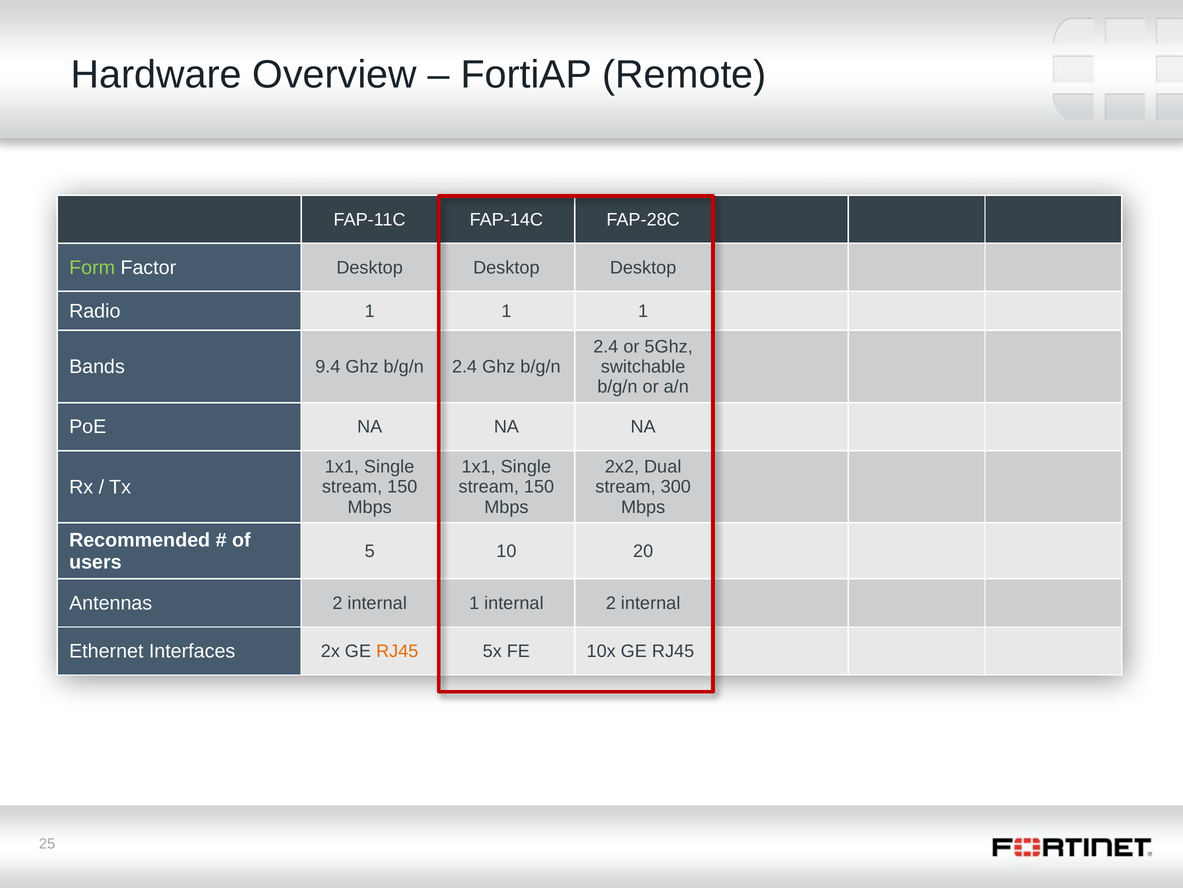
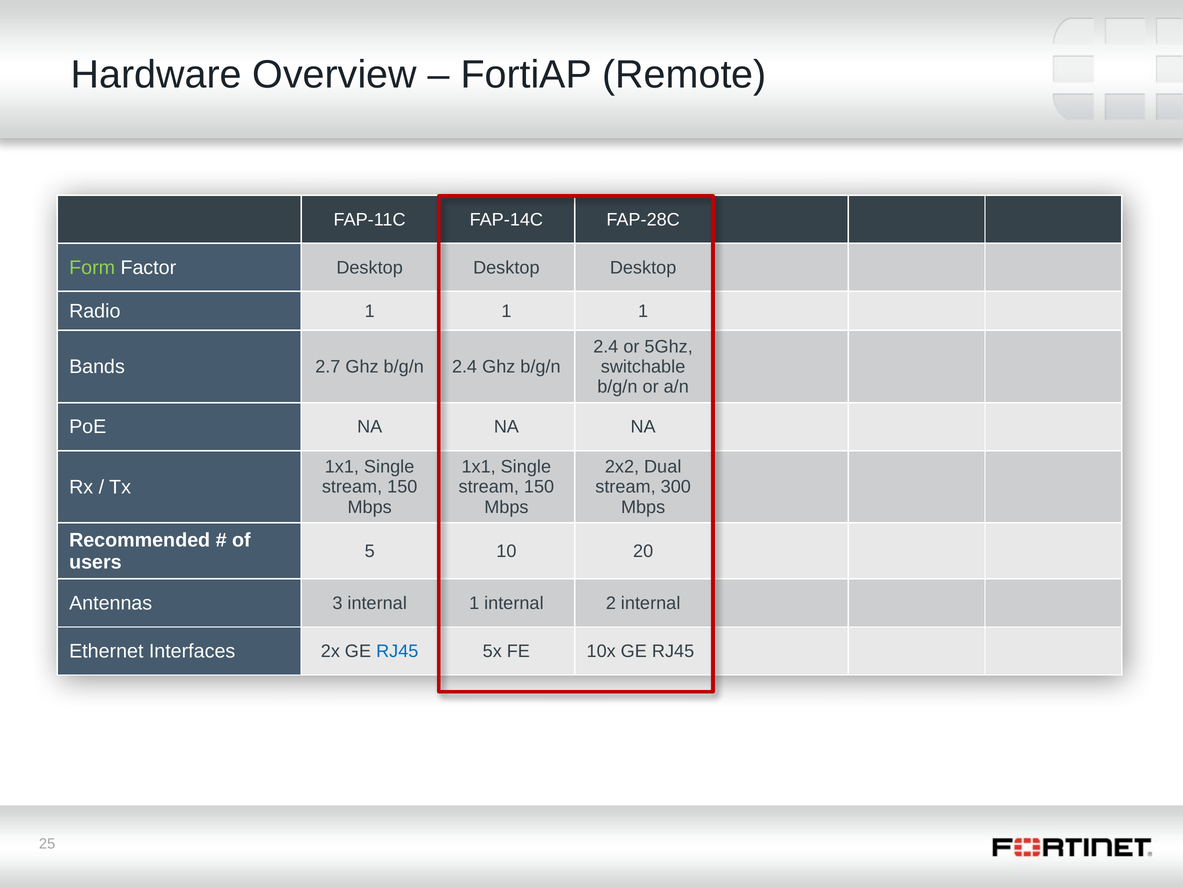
9.4: 9.4 -> 2.7
Antennas 2: 2 -> 3
RJ45 at (397, 651) colour: orange -> blue
